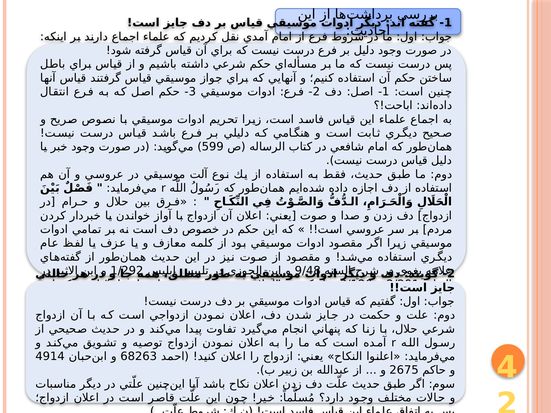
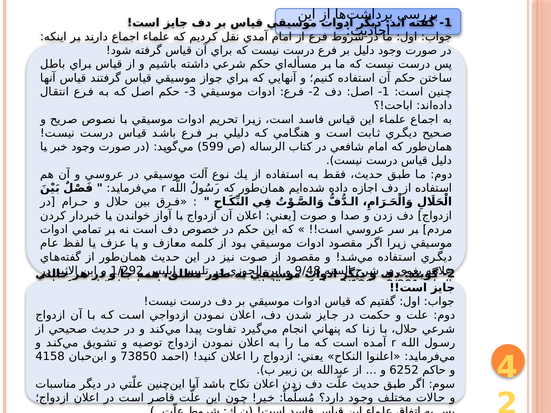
4914: 4914 -> 4158
68263: 68263 -> 73850
2675: 2675 -> 6252
